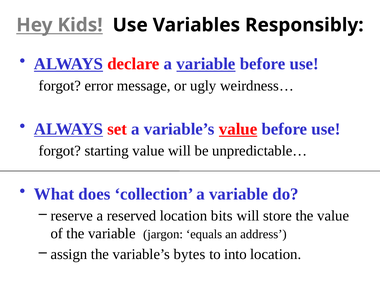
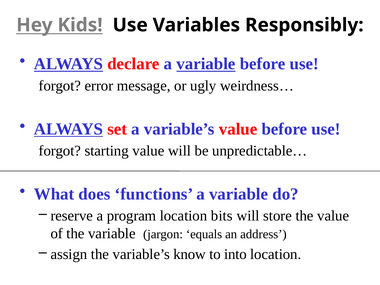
value at (238, 129) underline: present -> none
collection: collection -> functions
reserved: reserved -> program
bytes: bytes -> know
